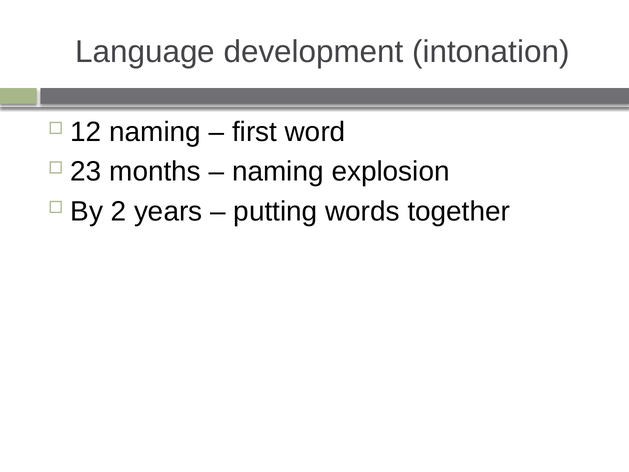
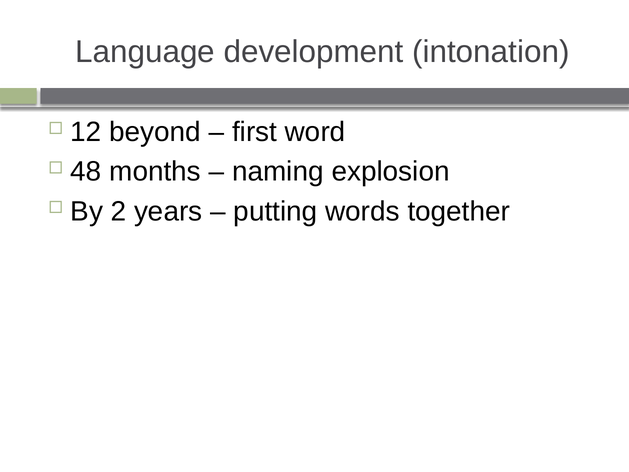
12 naming: naming -> beyond
23: 23 -> 48
